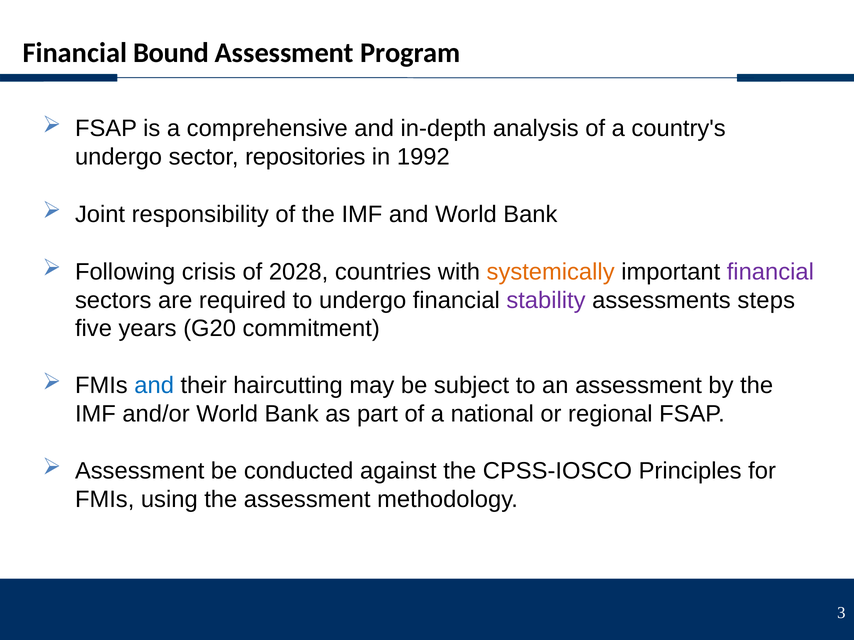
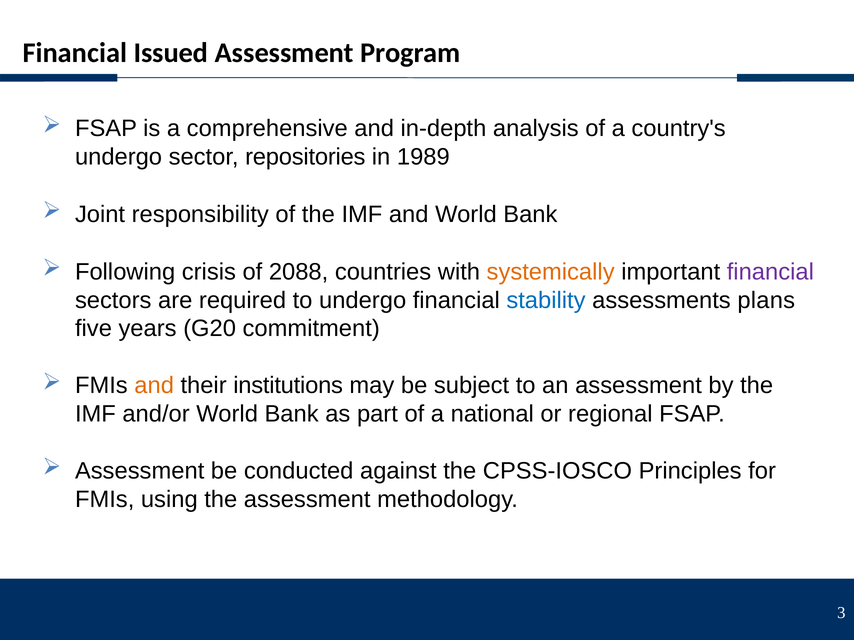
Bound: Bound -> Issued
1992: 1992 -> 1989
2028: 2028 -> 2088
stability colour: purple -> blue
steps: steps -> plans
and at (154, 386) colour: blue -> orange
haircutting: haircutting -> institutions
